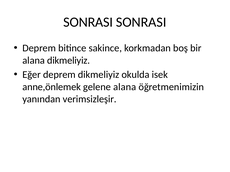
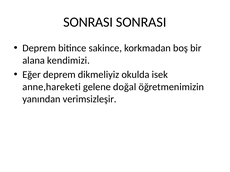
alana dikmeliyiz: dikmeliyiz -> kendimizi
anne,önlemek: anne,önlemek -> anne,hareketi
gelene alana: alana -> doğal
